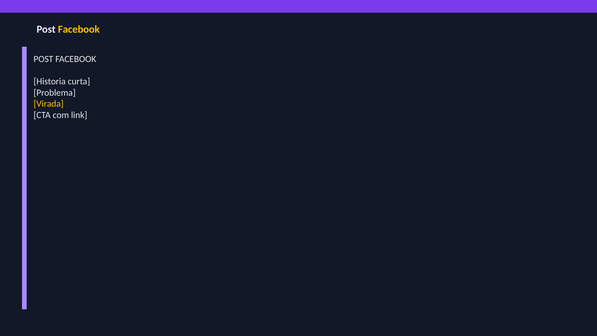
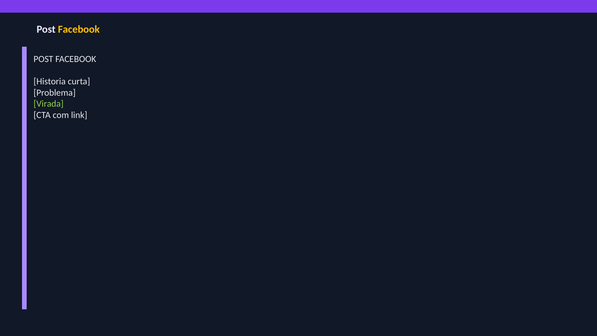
Virada colour: yellow -> light green
